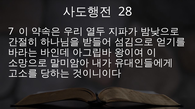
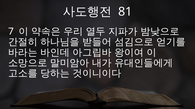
28: 28 -> 81
